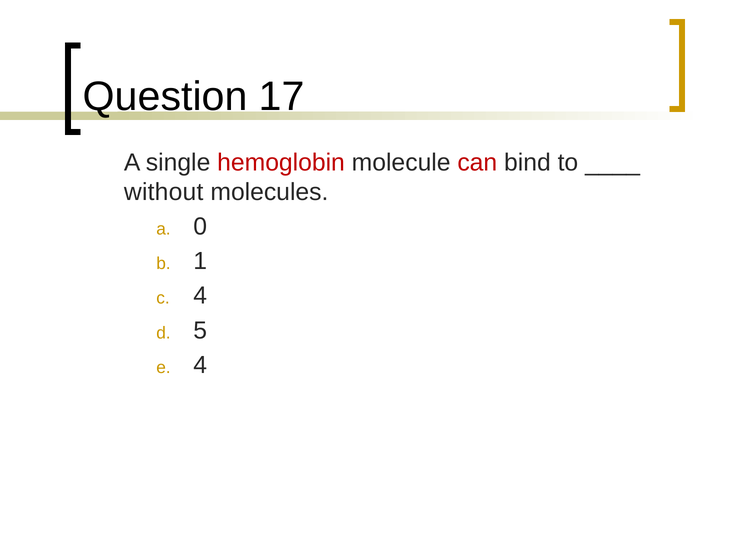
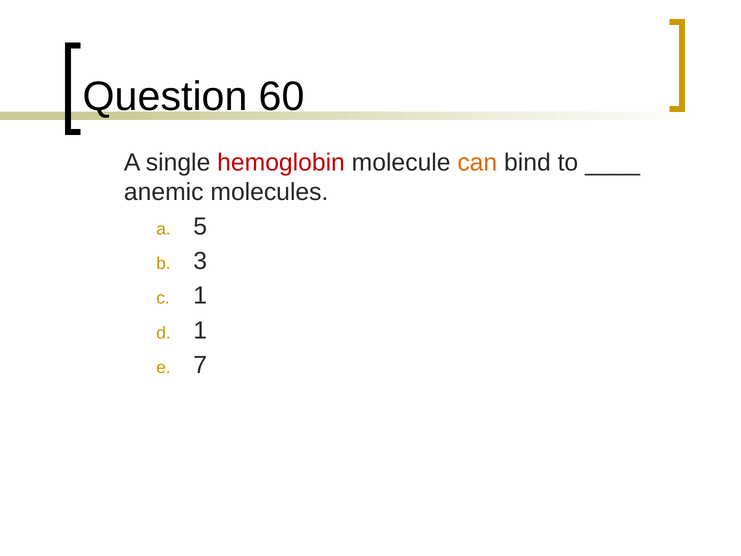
17: 17 -> 60
can colour: red -> orange
without: without -> anemic
0: 0 -> 5
1: 1 -> 3
4 at (200, 296): 4 -> 1
5 at (200, 330): 5 -> 1
4 at (200, 365): 4 -> 7
